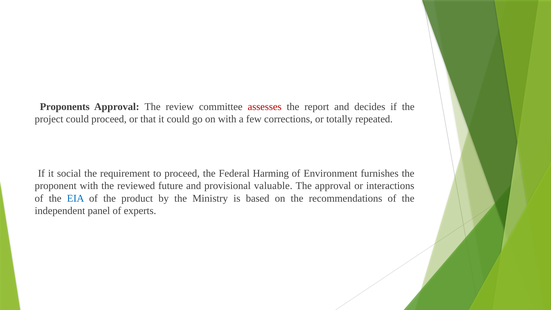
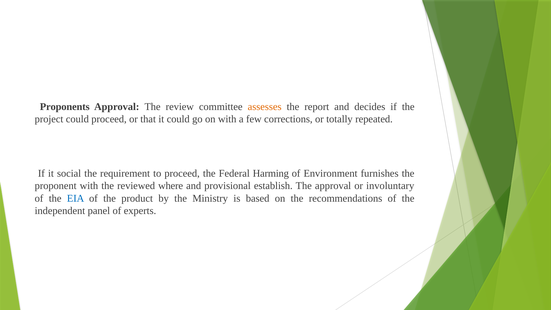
assesses colour: red -> orange
future: future -> where
valuable: valuable -> establish
interactions: interactions -> involuntary
